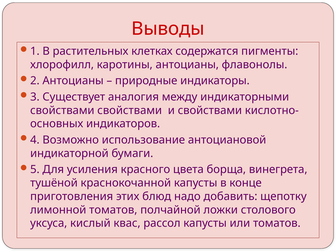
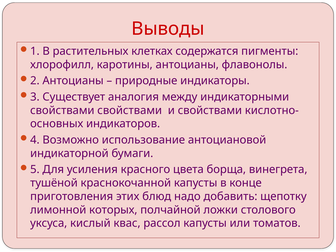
лимонной томатов: томатов -> которых
